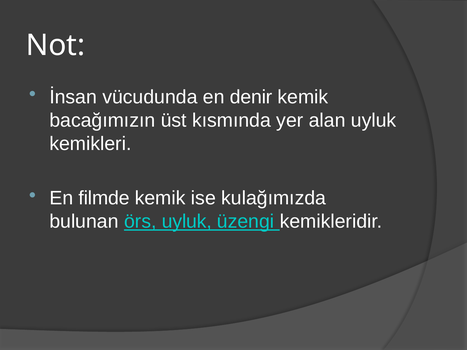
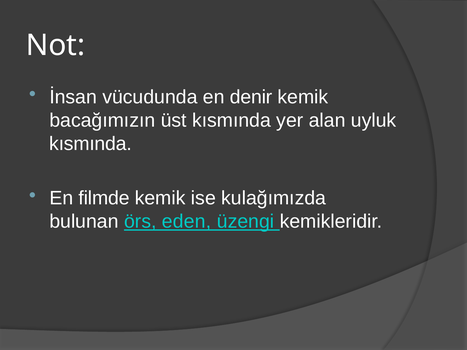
kemikleri at (90, 144): kemikleri -> kısmında
örs uyluk: uyluk -> eden
